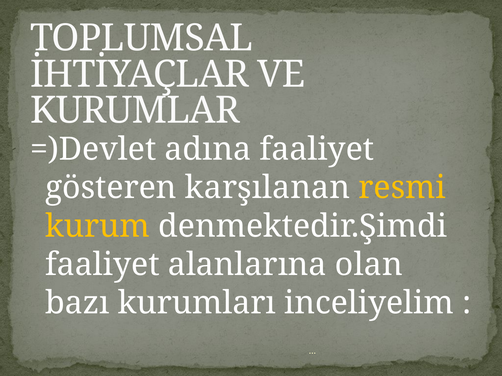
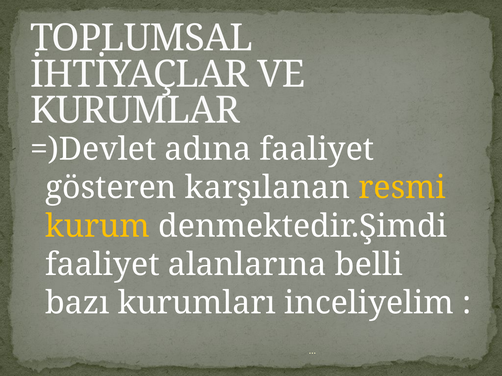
olan: olan -> belli
